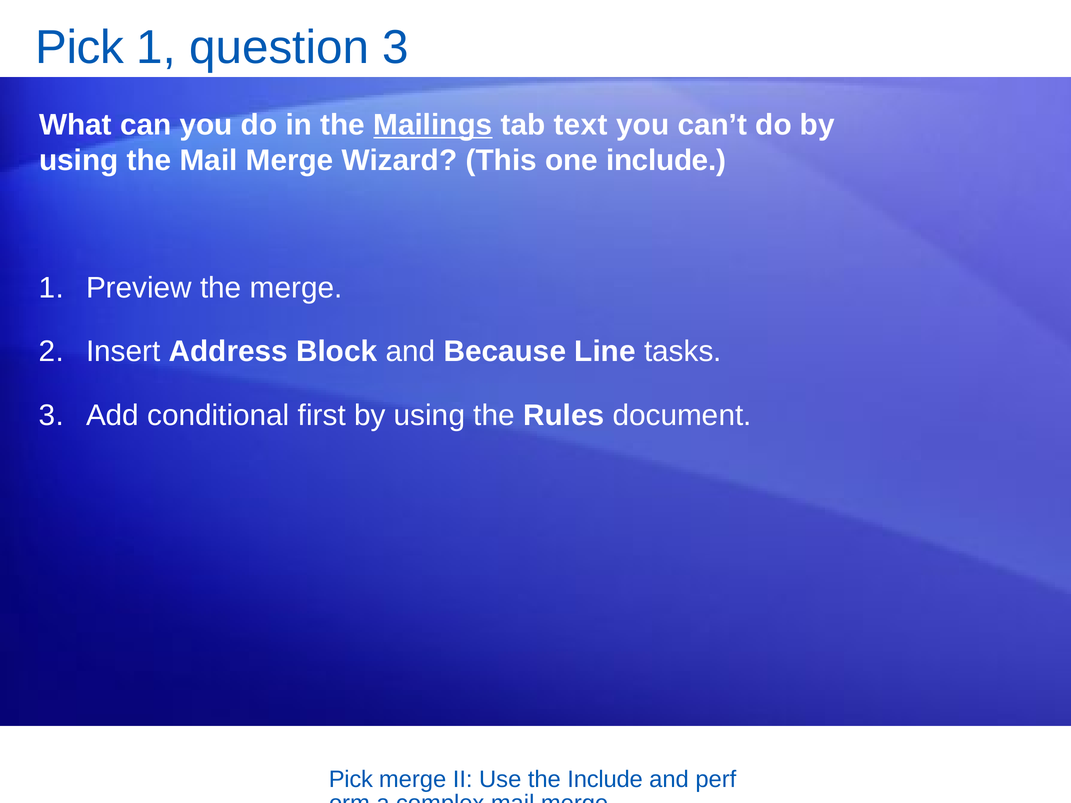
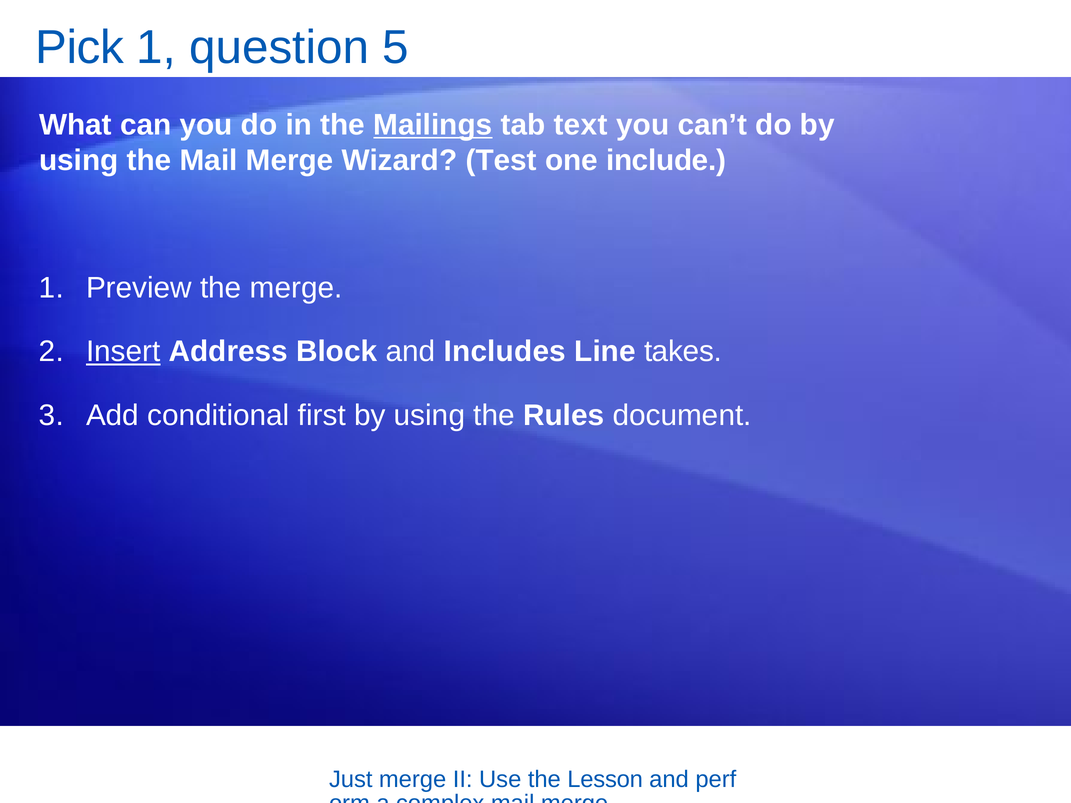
question 3: 3 -> 5
This: This -> Test
Insert underline: none -> present
Because: Because -> Includes
tasks: tasks -> takes
Pick at (351, 780): Pick -> Just
the Include: Include -> Lesson
